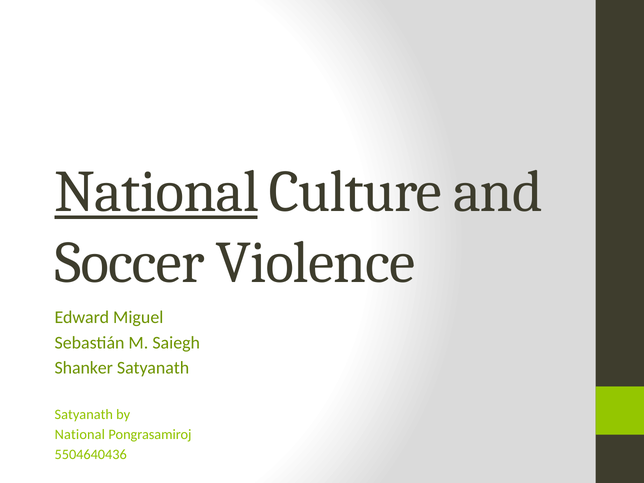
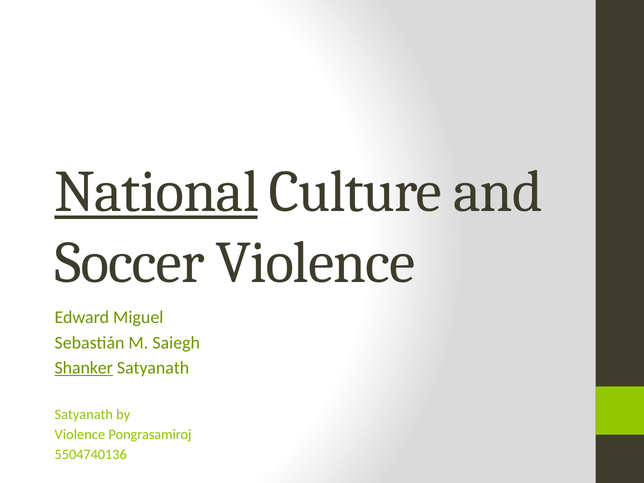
Shanker underline: none -> present
National at (80, 435): National -> Violence
5504640436: 5504640436 -> 5504740136
